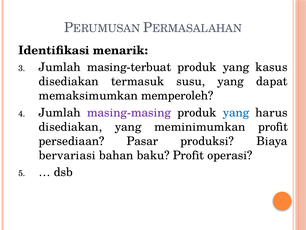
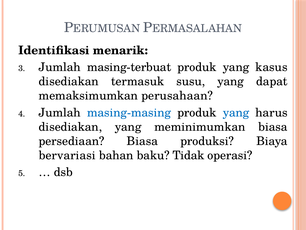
memperoleh: memperoleh -> perusahaan
masing-masing colour: purple -> blue
meminimumkan profit: profit -> biasa
persediaan Pasar: Pasar -> Biasa
baku Profit: Profit -> Tidak
